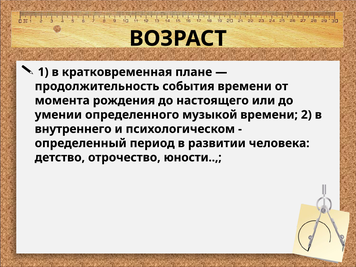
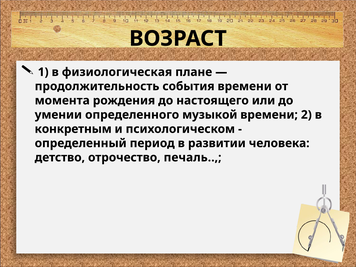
кратковременная: кратковременная -> физиологическая
внутреннего: внутреннего -> конкретным
юности: юности -> печаль
